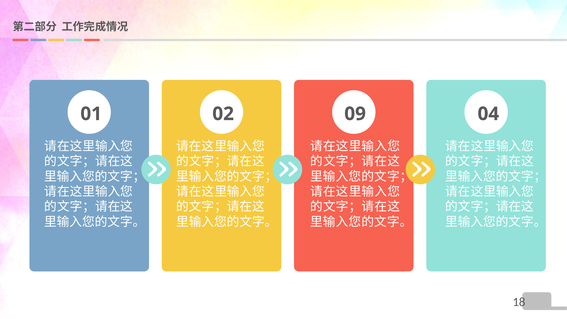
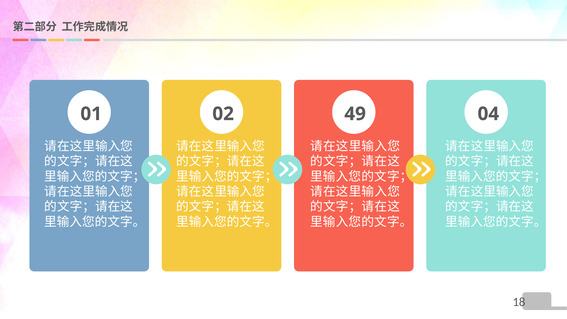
09: 09 -> 49
